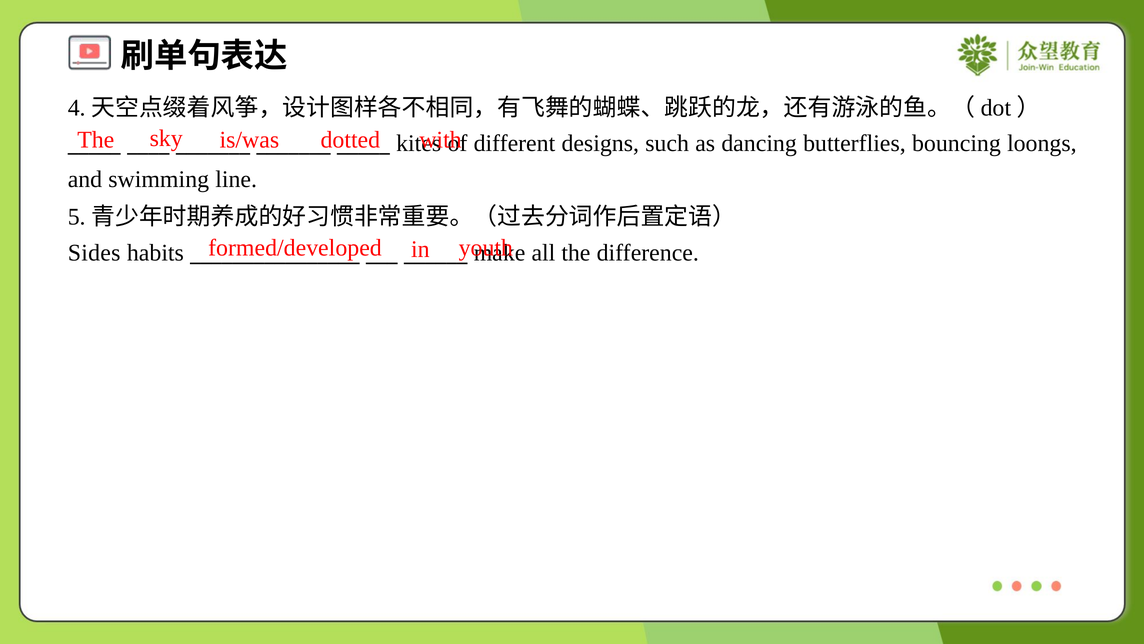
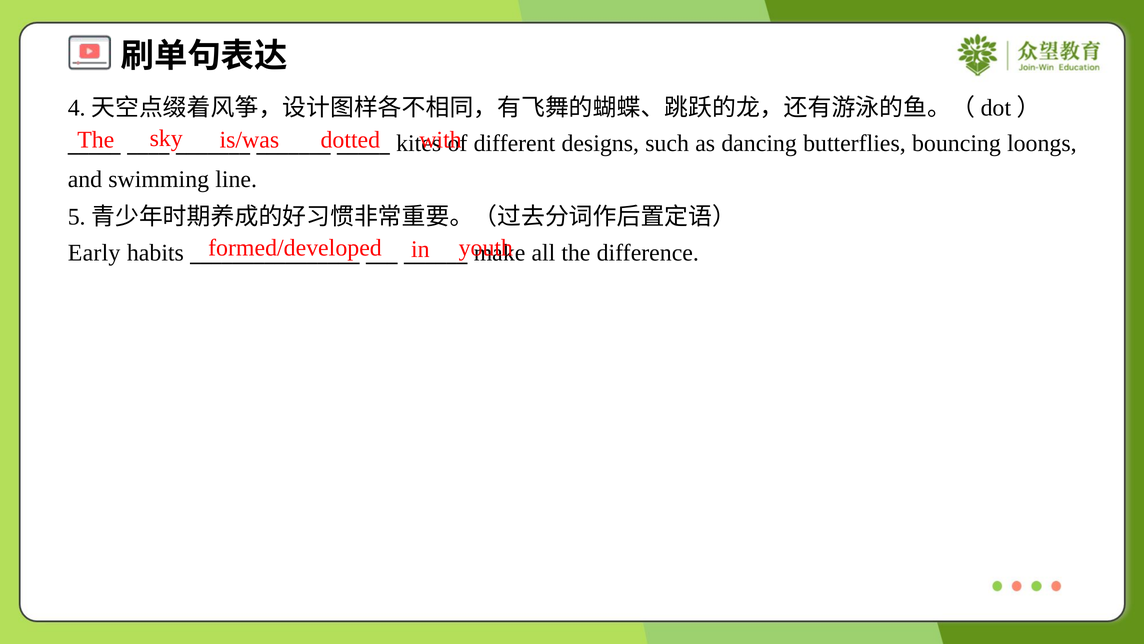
Sides: Sides -> Early
